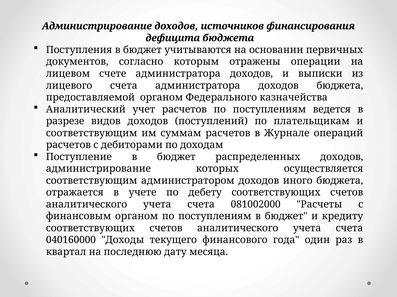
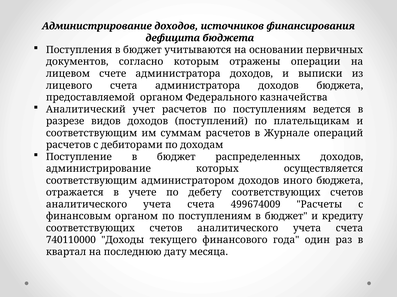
081002000: 081002000 -> 499674009
040160000: 040160000 -> 740110000
